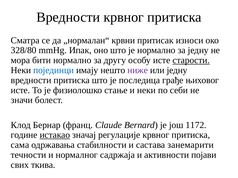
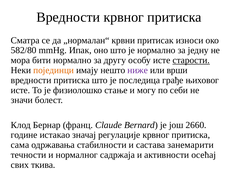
328/80: 328/80 -> 582/80
појединци colour: blue -> orange
или једну: једну -> врши
и неки: неки -> могу
1172: 1172 -> 2660
истакао underline: present -> none
појави: појави -> осећај
